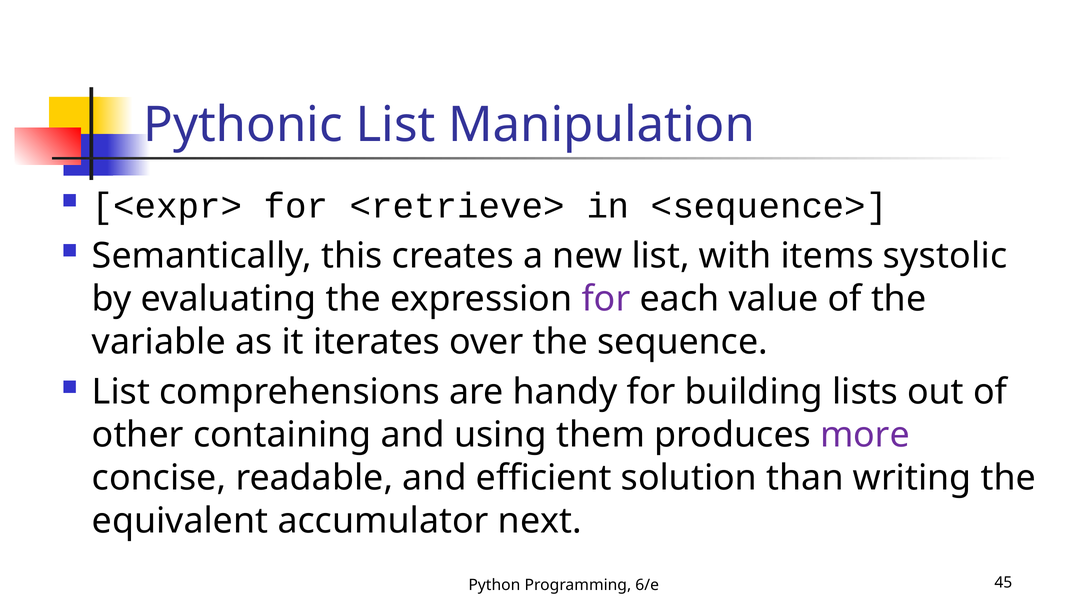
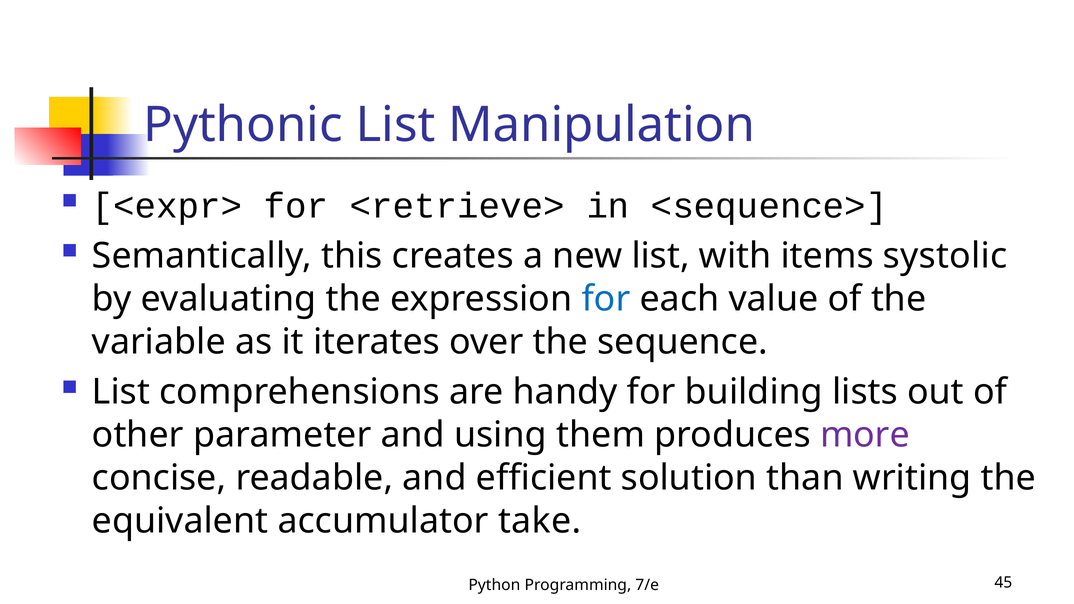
for at (606, 299) colour: purple -> blue
containing: containing -> parameter
next: next -> take
6/e: 6/e -> 7/e
